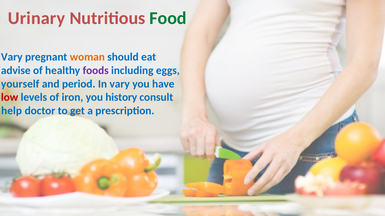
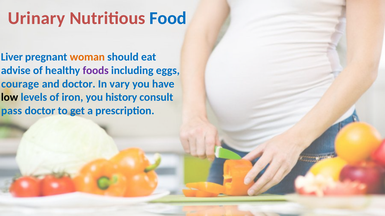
Food colour: green -> blue
Vary at (12, 57): Vary -> Liver
yourself: yourself -> courage
and period: period -> doctor
low colour: red -> black
help: help -> pass
